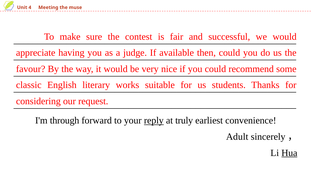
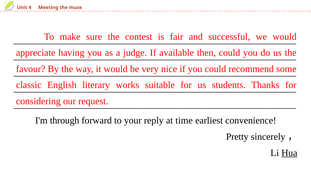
reply underline: present -> none
truly: truly -> time
Adult: Adult -> Pretty
